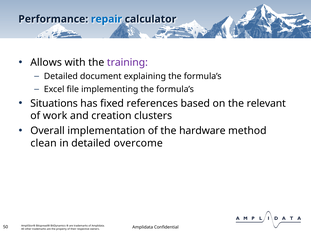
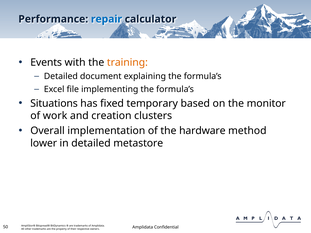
Allows: Allows -> Events
training colour: purple -> orange
references: references -> temporary
relevant: relevant -> monitor
clean: clean -> lower
overcome: overcome -> metastore
